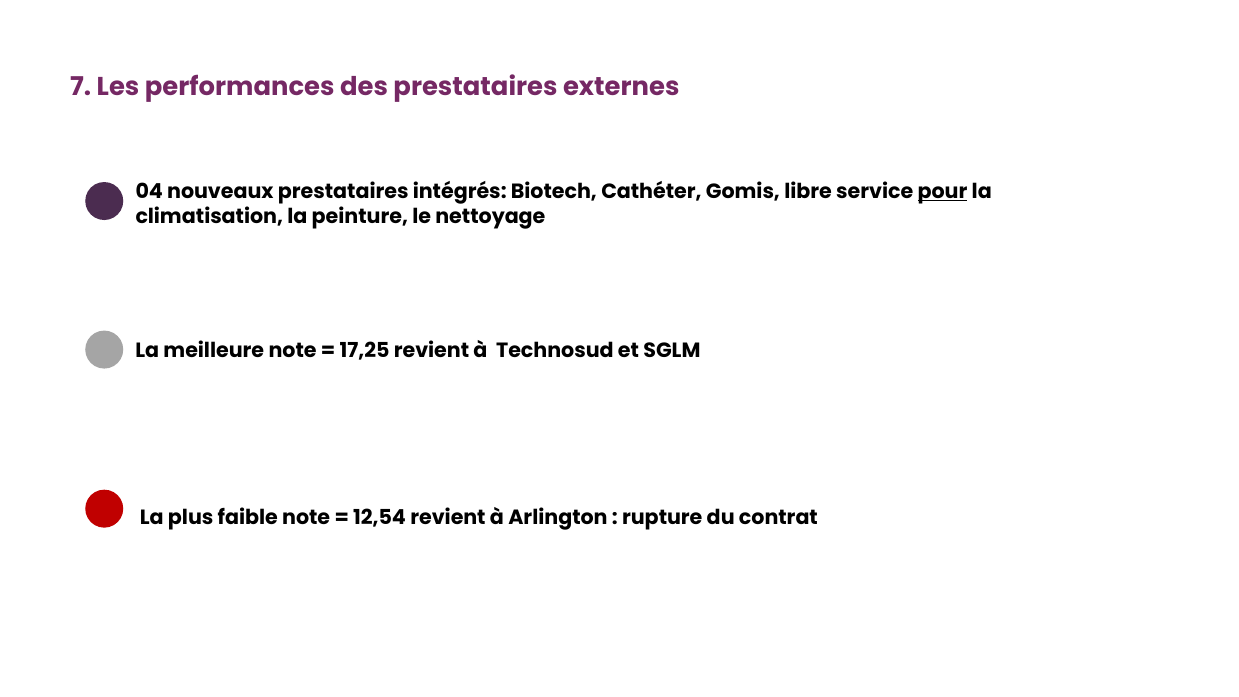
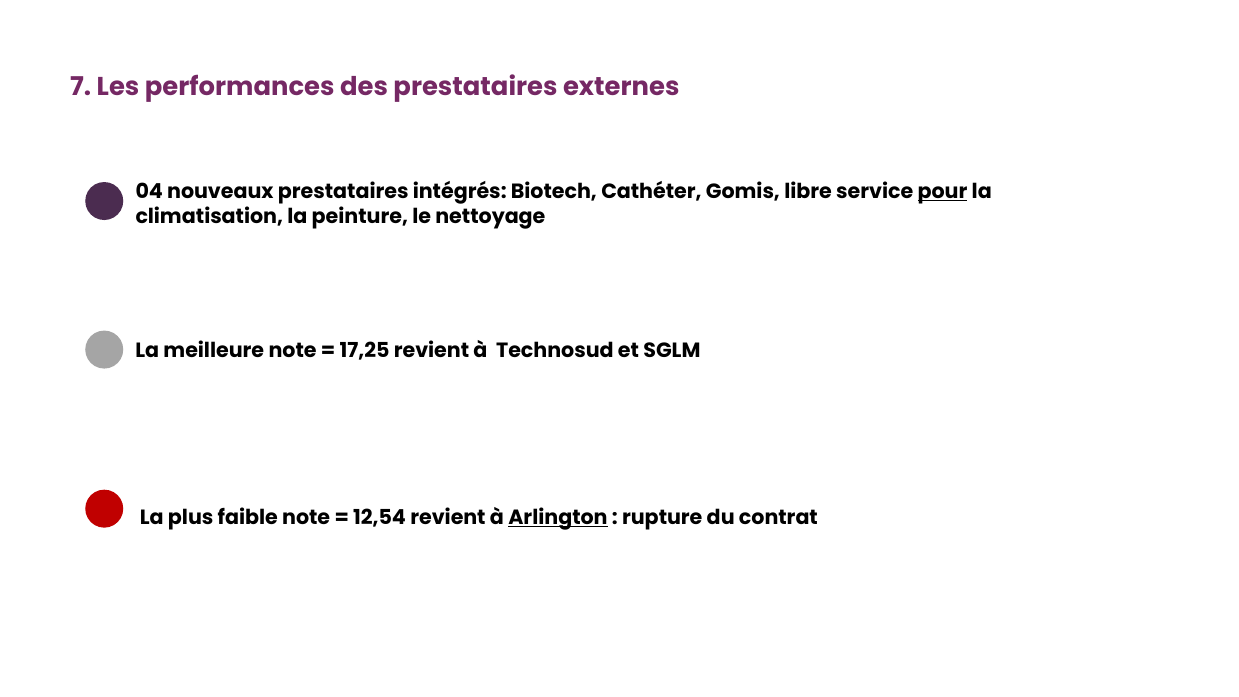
Arlington underline: none -> present
